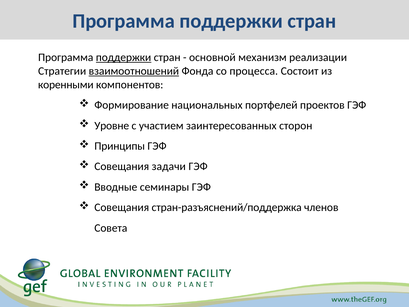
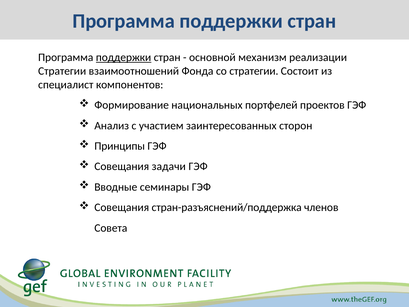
взаимоотношений underline: present -> none
со процесса: процесса -> стратегии
коренными: коренными -> специалист
Уровне: Уровне -> Анализ
